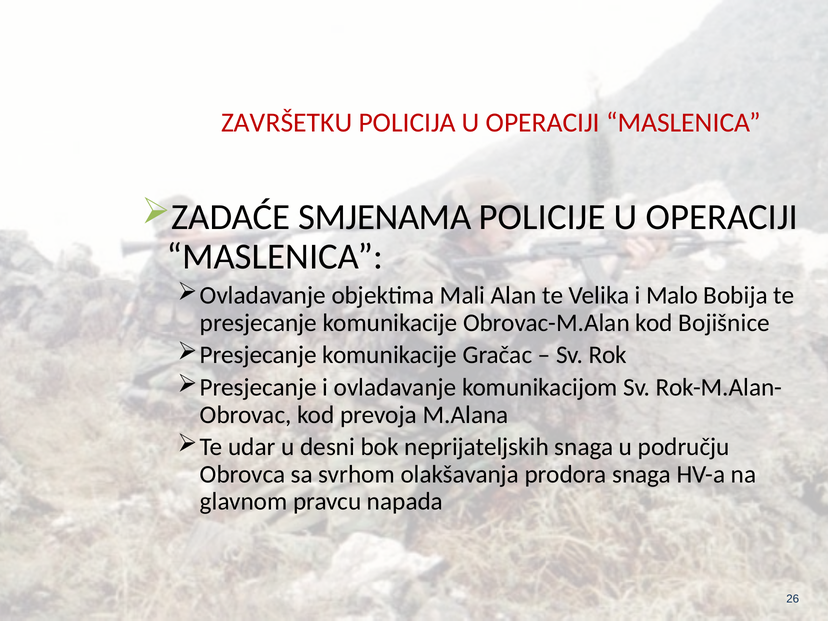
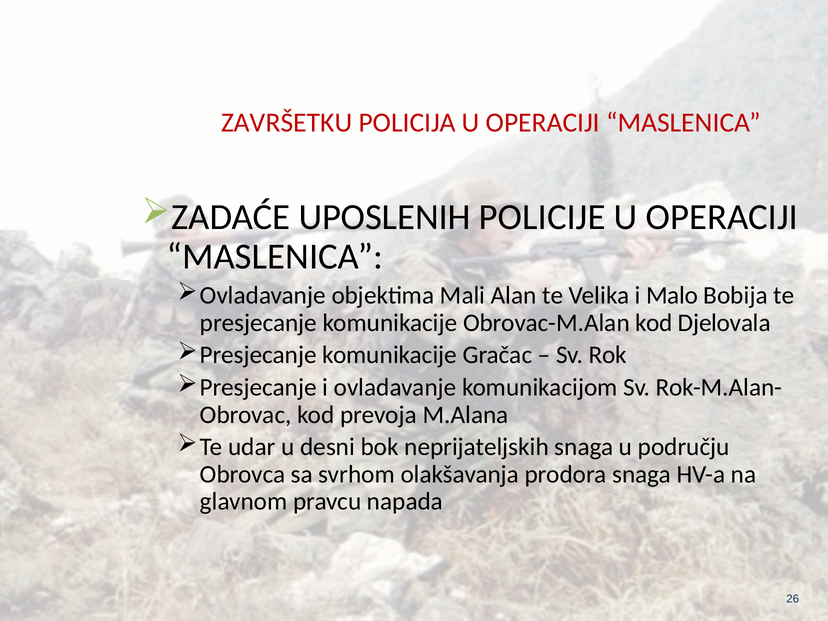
SMJENAMA: SMJENAMA -> UPOSLENIH
Bojišnice: Bojišnice -> Djelovala
